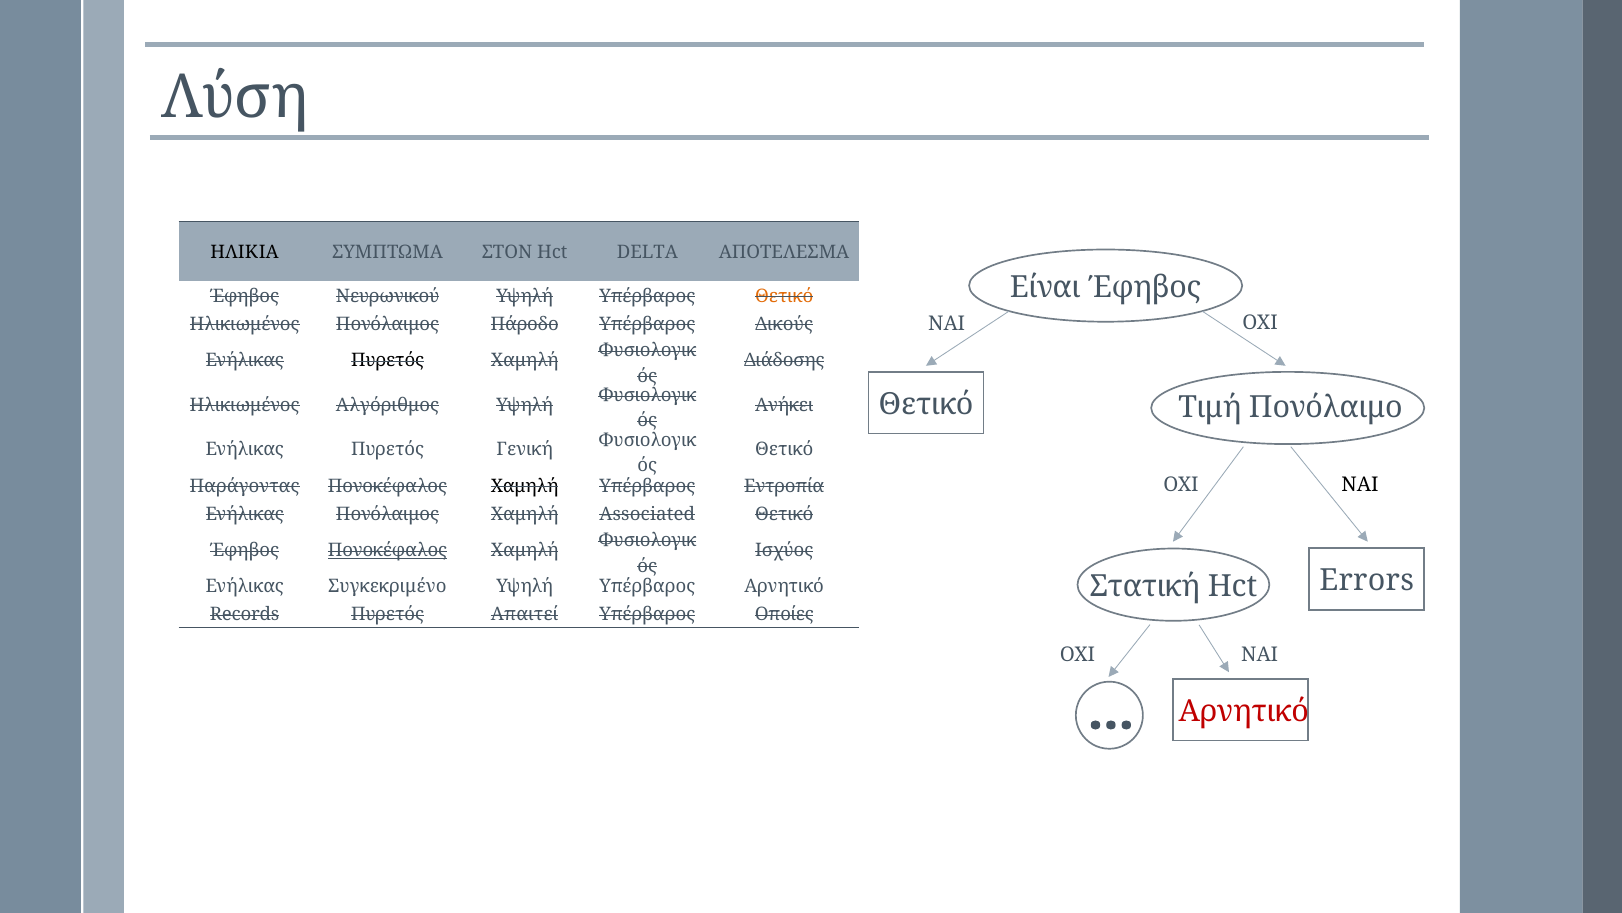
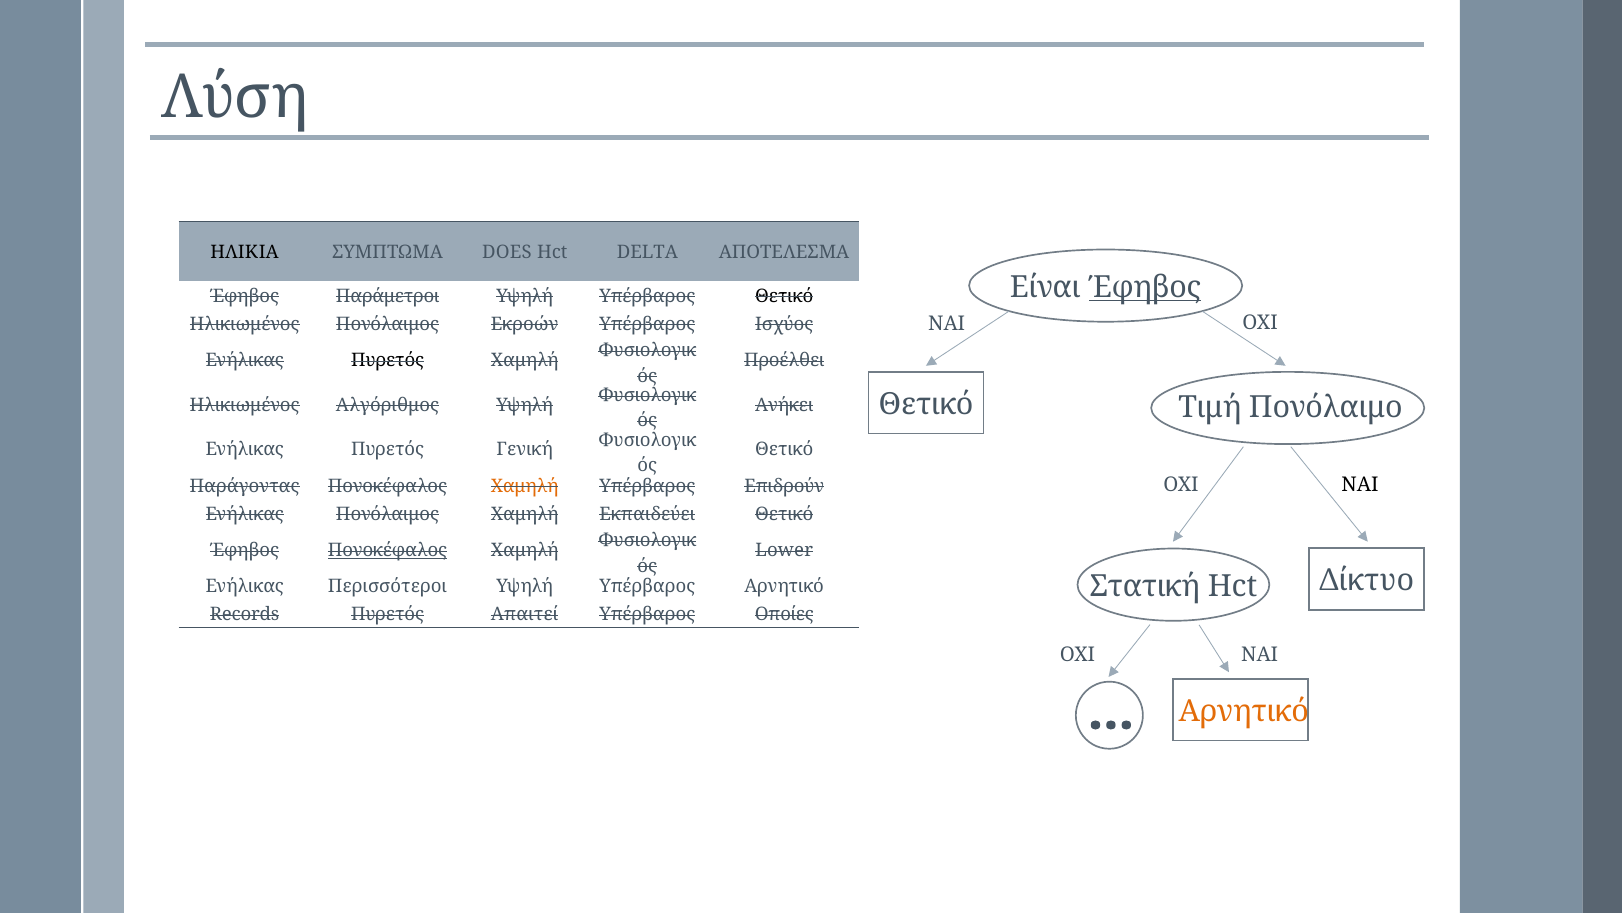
ΣΤΟΝ: ΣΤΟΝ -> DOES
Έφηβος at (1145, 287) underline: none -> present
Νευρωνικού: Νευρωνικού -> Παράμετροι
Θετικό at (784, 296) colour: orange -> black
Πάροδο: Πάροδο -> Εκροών
Δικούς: Δικούς -> Ισχύος
Διάδοσης: Διάδοσης -> Προέλθει
Χαμηλή at (525, 486) colour: black -> orange
Εντροπία: Εντροπία -> Επιδρούν
Associated: Associated -> Εκπαιδεύει
Ισχύος: Ισχύος -> Lower
Errors: Errors -> Δίκτυο
Συγκεκριμένο: Συγκεκριμένο -> Περισσότεροι
Αρνητικό at (1244, 711) colour: red -> orange
